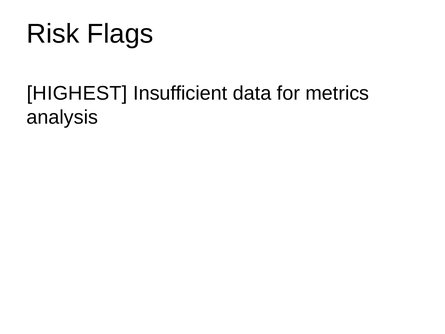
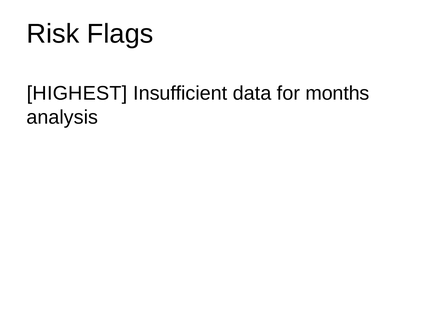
metrics: metrics -> months
